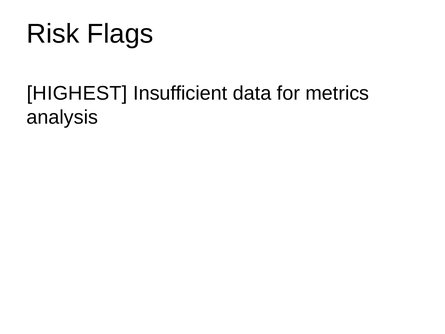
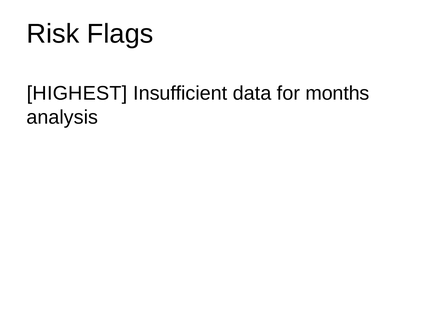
metrics: metrics -> months
